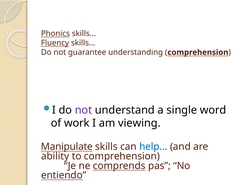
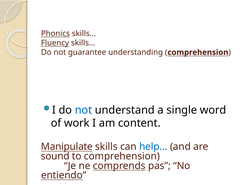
not at (83, 110) colour: purple -> blue
viewing: viewing -> content
ability: ability -> sound
